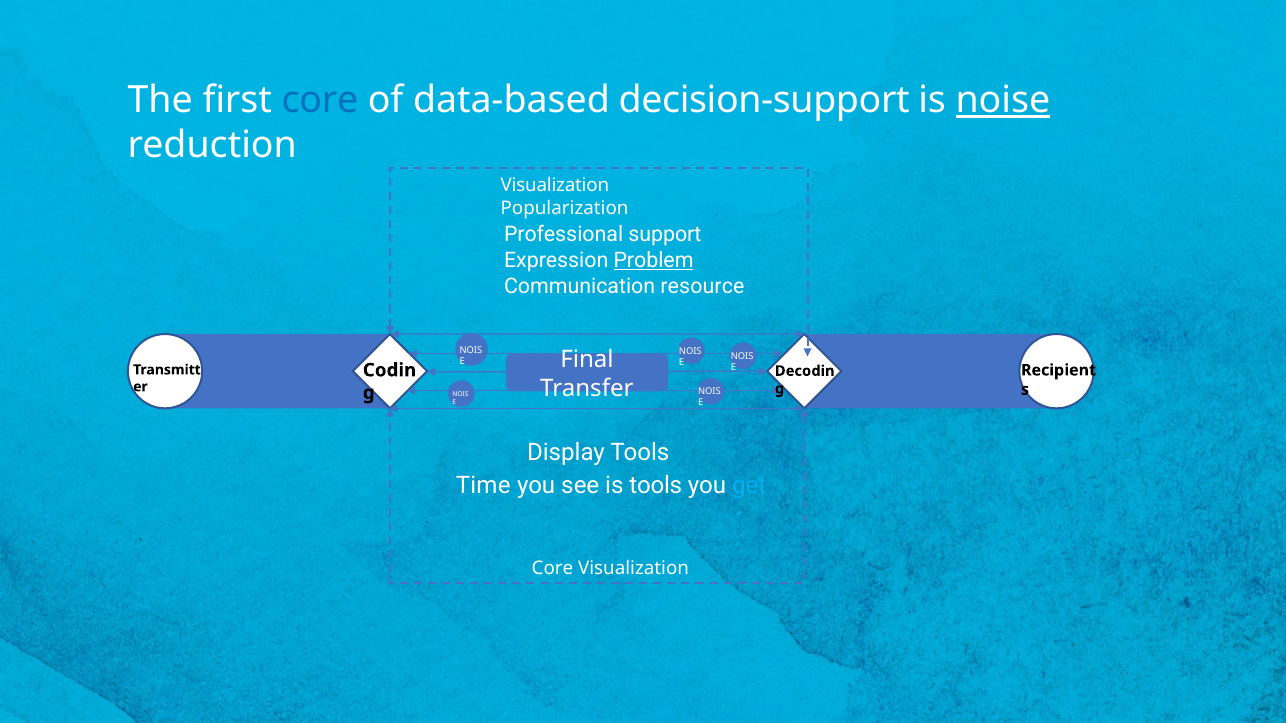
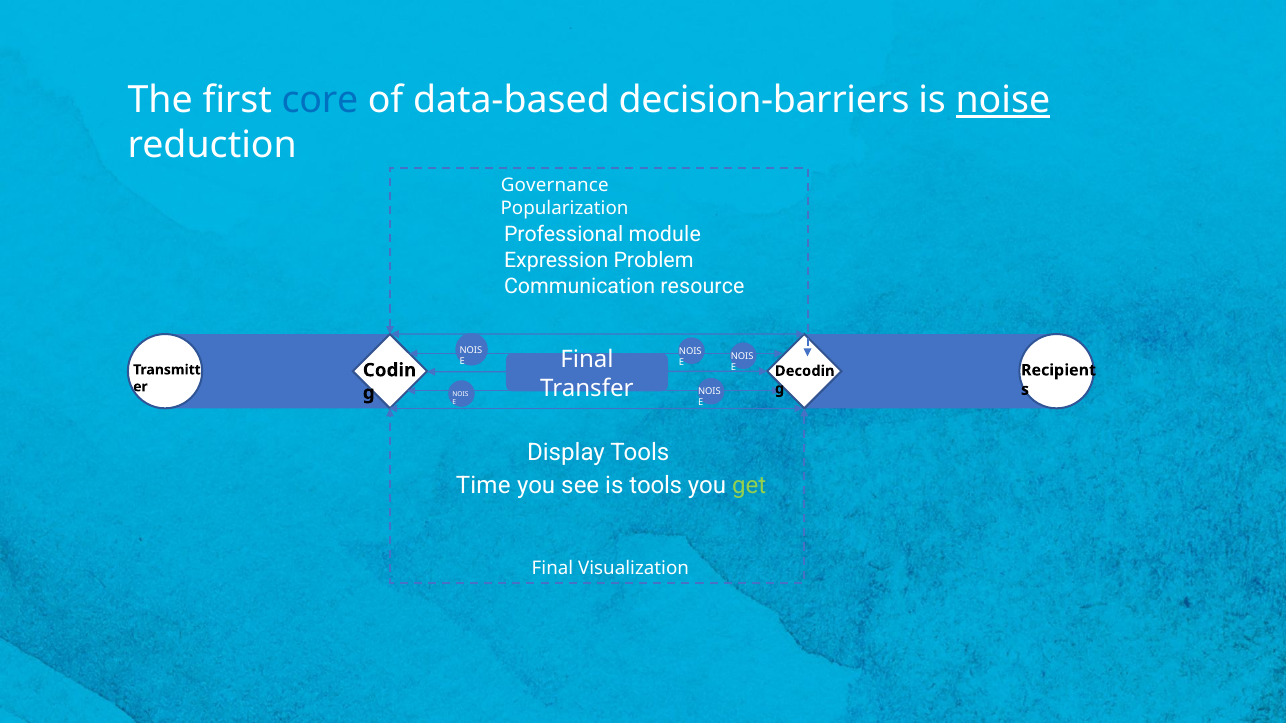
decision-support: decision-support -> decision-barriers
Visualization at (555, 186): Visualization -> Governance
support: support -> module
Problem underline: present -> none
get colour: light blue -> light green
Core at (552, 569): Core -> Final
